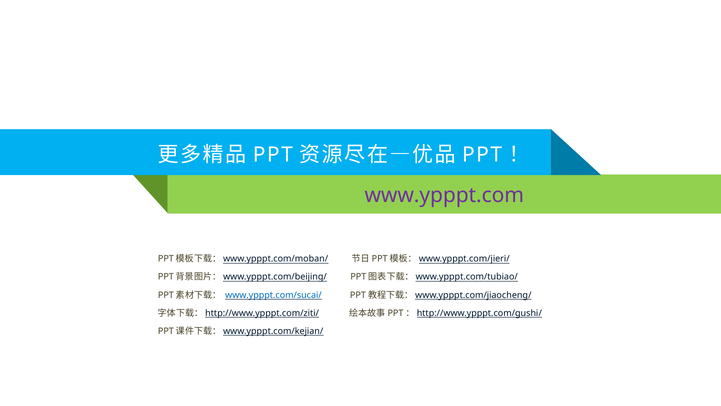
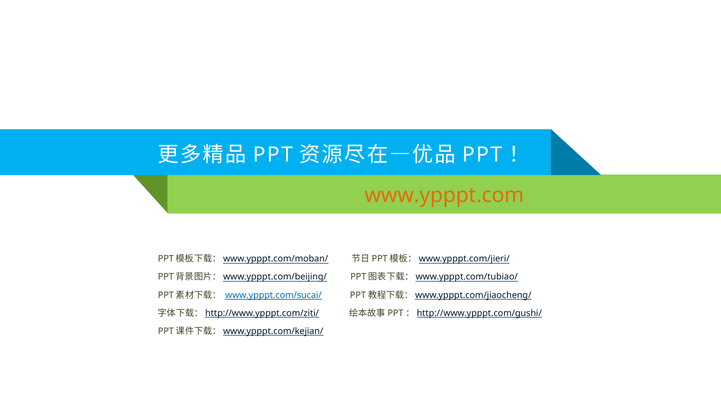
www.ypppt.com colour: purple -> orange
